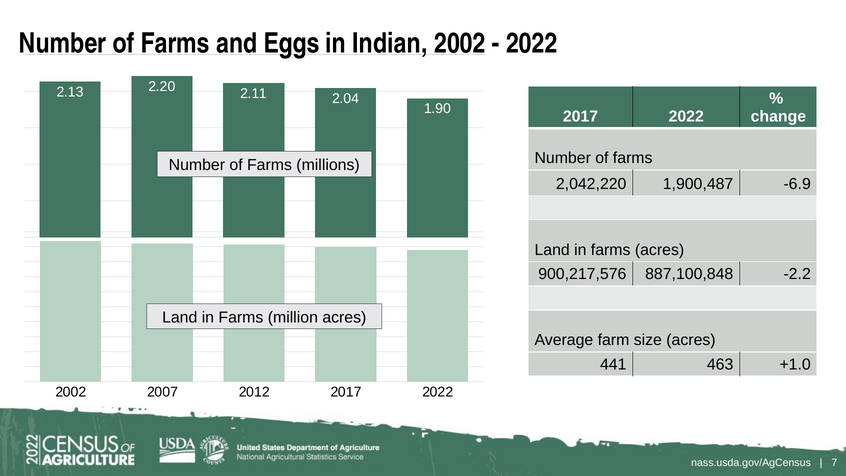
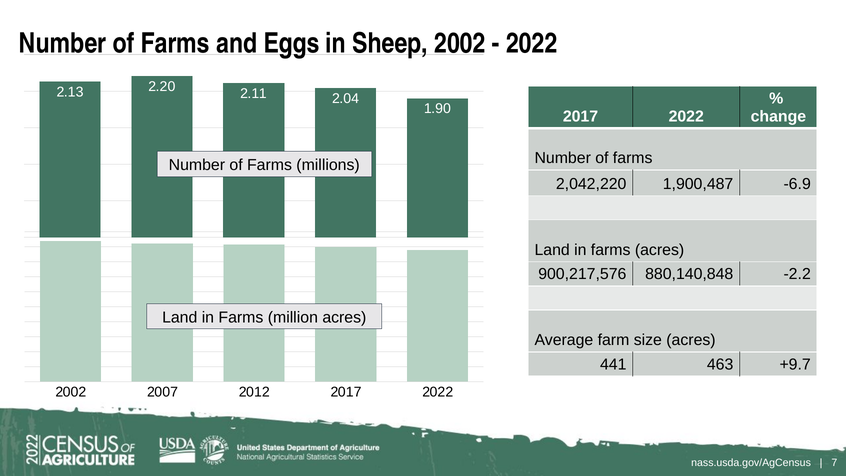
Indian: Indian -> Sheep
887,100,848: 887,100,848 -> 880,140,848
+1.0: +1.0 -> +9.7
